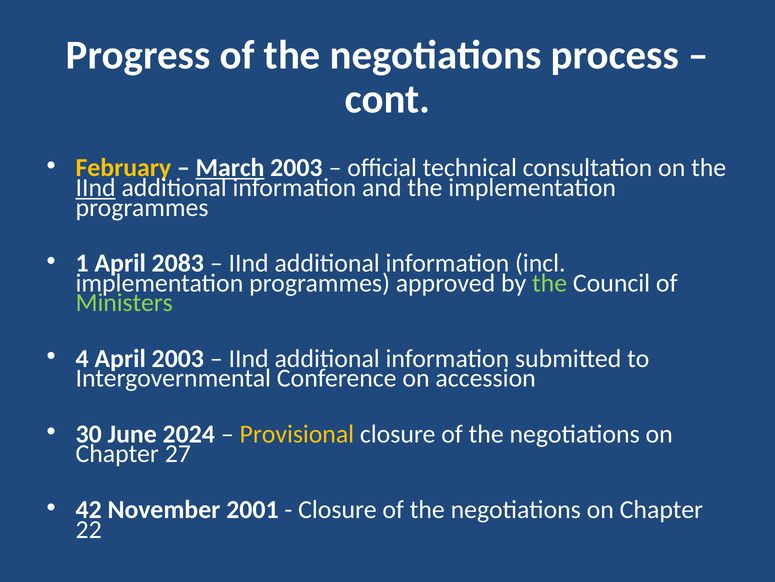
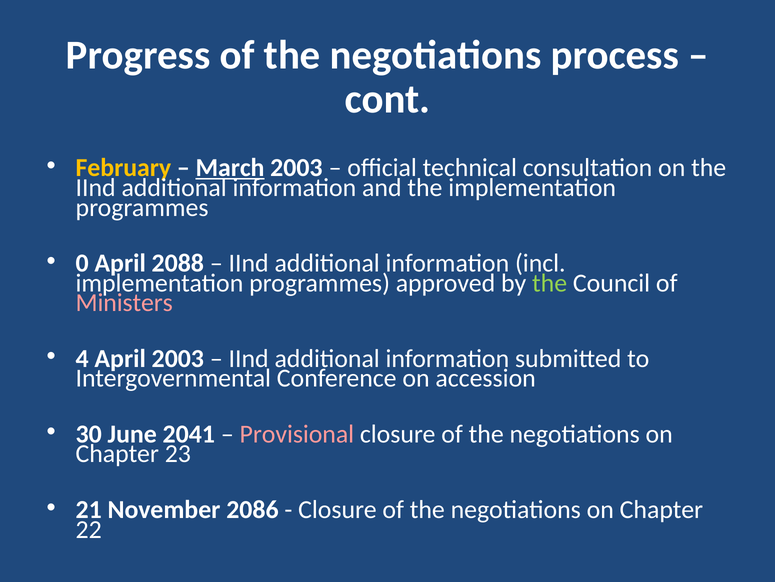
IInd at (96, 187) underline: present -> none
1: 1 -> 0
2083: 2083 -> 2088
Ministers colour: light green -> pink
2024: 2024 -> 2041
Provisional colour: yellow -> pink
27: 27 -> 23
42: 42 -> 21
2001: 2001 -> 2086
